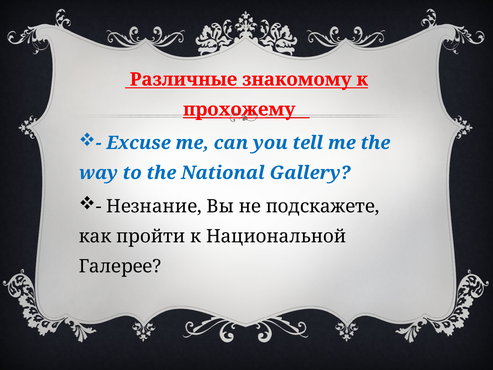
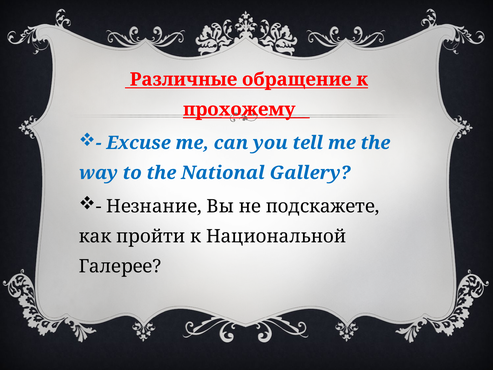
знакомому: знакомому -> обращение
